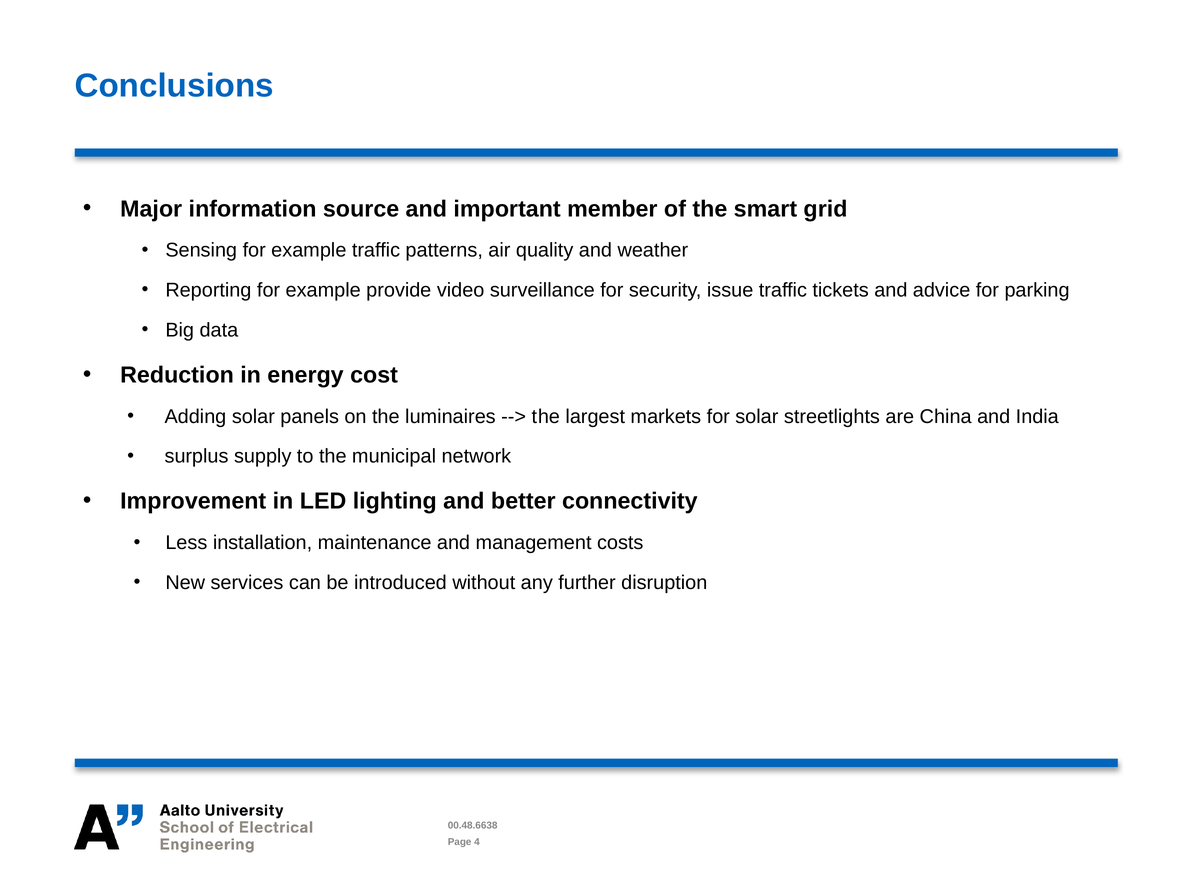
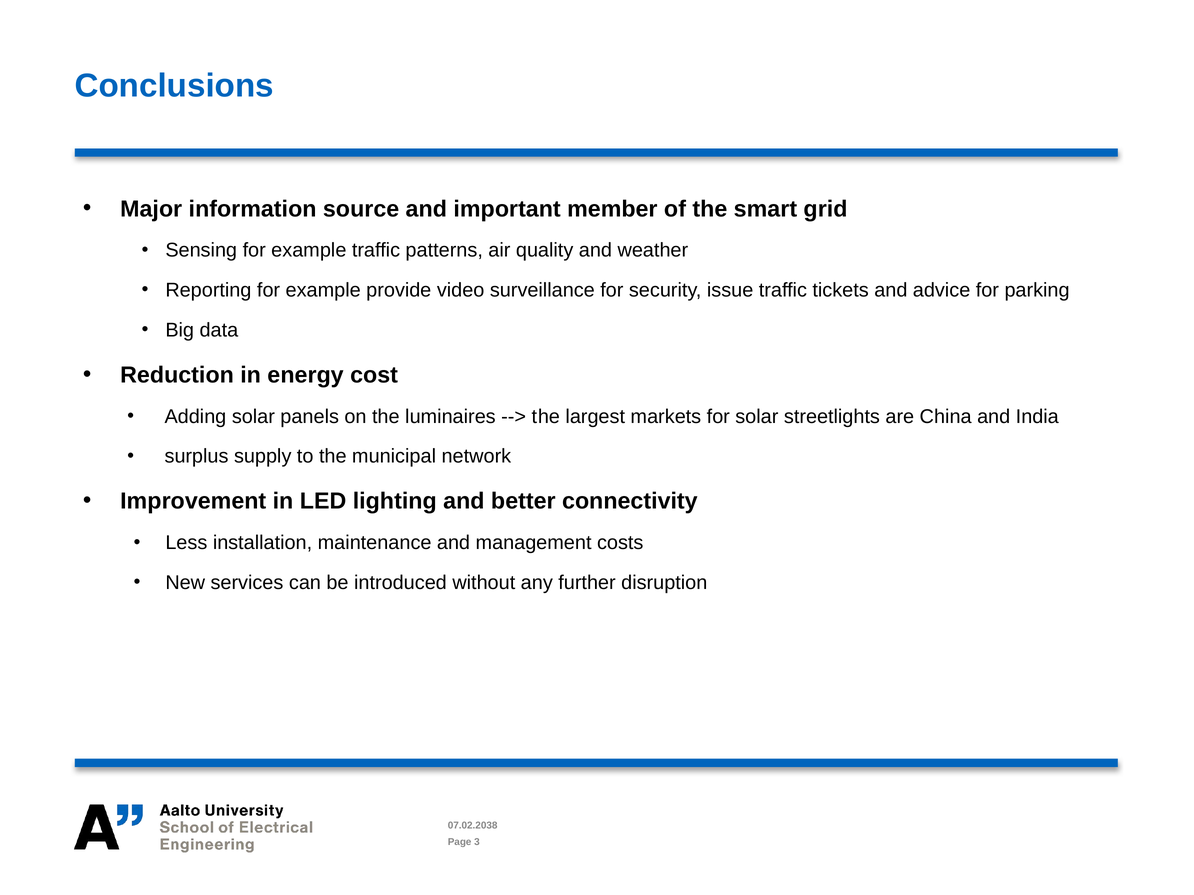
00.48.6638: 00.48.6638 -> 07.02.2038
4: 4 -> 3
